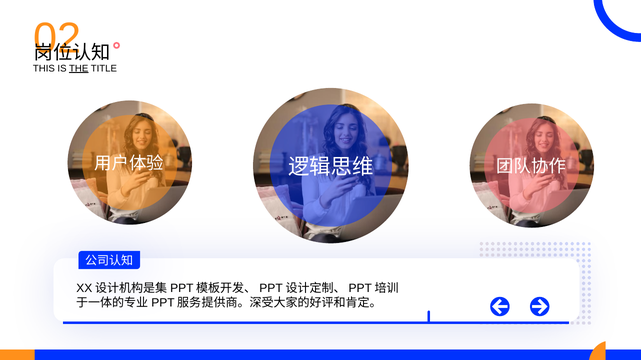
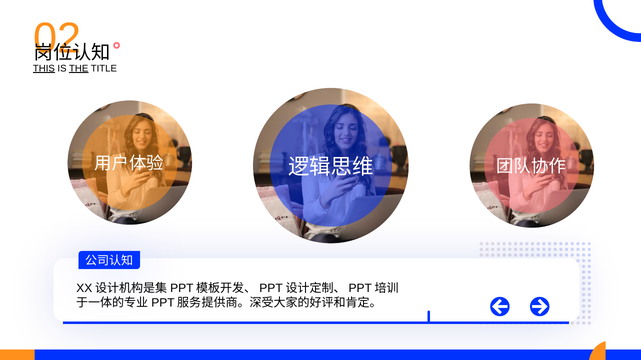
THIS underline: none -> present
